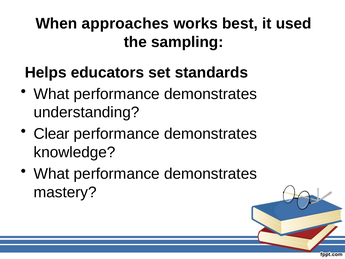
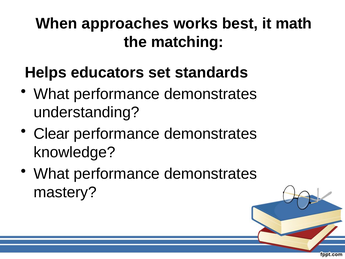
used: used -> math
sampling: sampling -> matching
